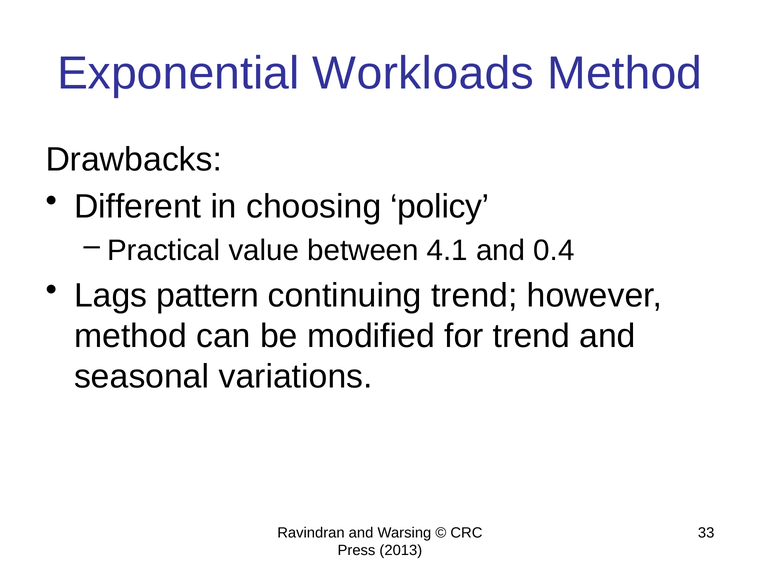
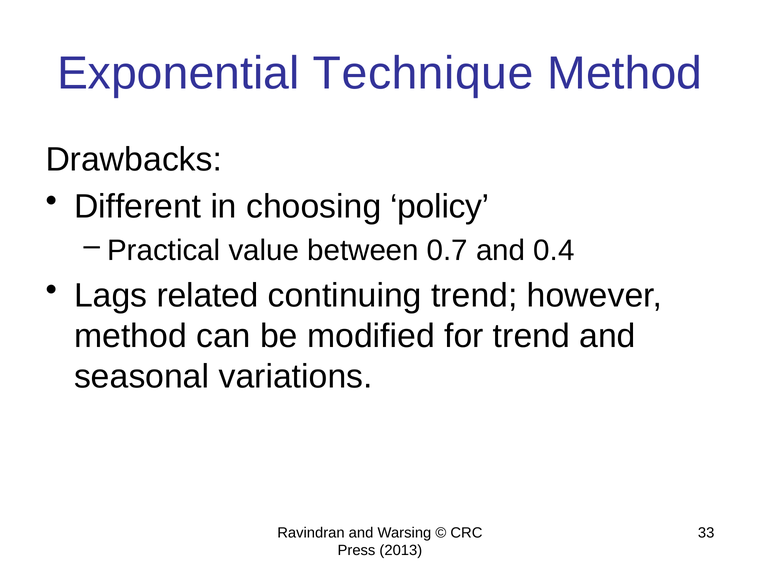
Workloads: Workloads -> Technique
4.1: 4.1 -> 0.7
pattern: pattern -> related
